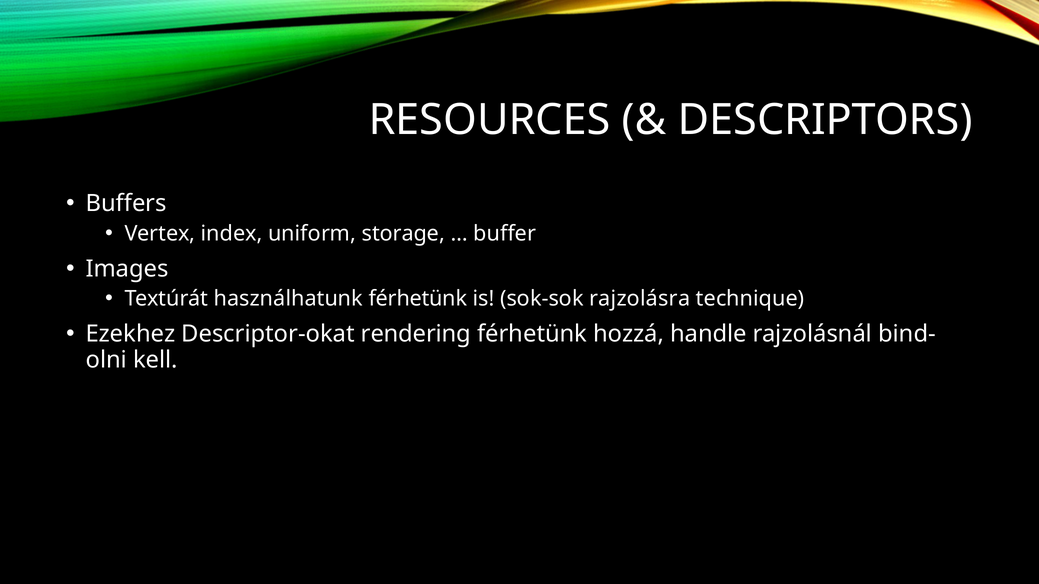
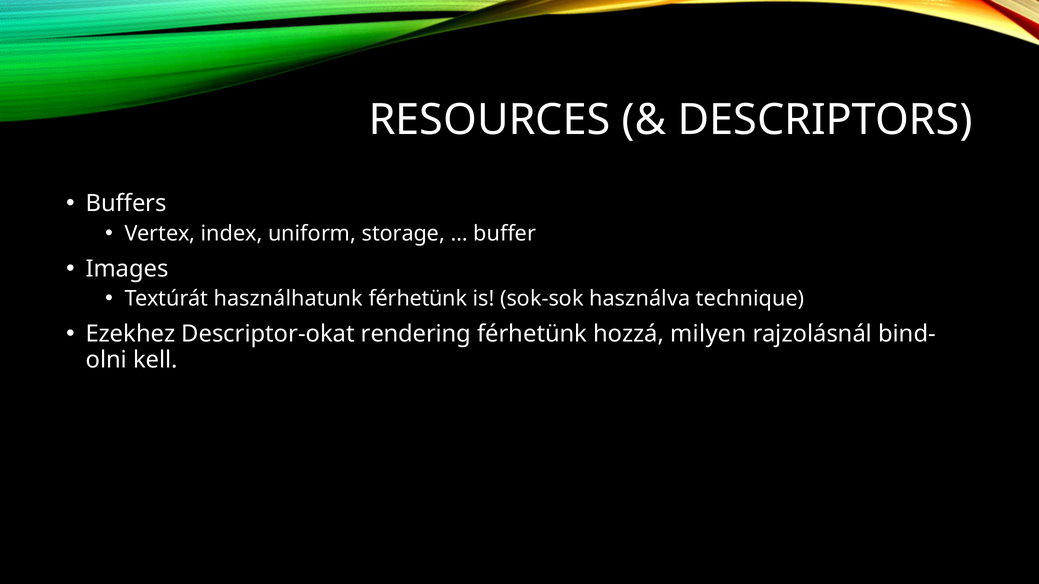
rajzolásra: rajzolásra -> használva
handle: handle -> milyen
